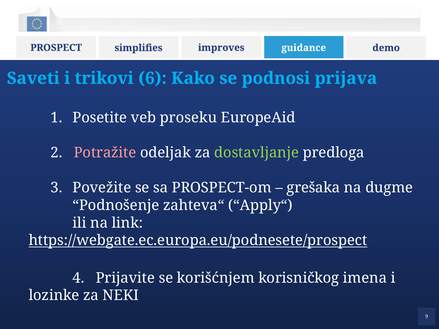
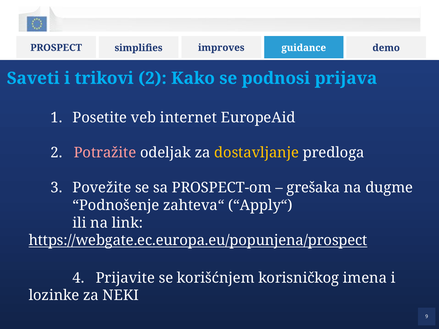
trikovi 6: 6 -> 2
proseku: proseku -> internet
dostavljanje colour: light green -> yellow
https://webgate.ec.europa.eu/podnesete/prospect: https://webgate.ec.europa.eu/podnesete/prospect -> https://webgate.ec.europa.eu/popunjena/prospect
